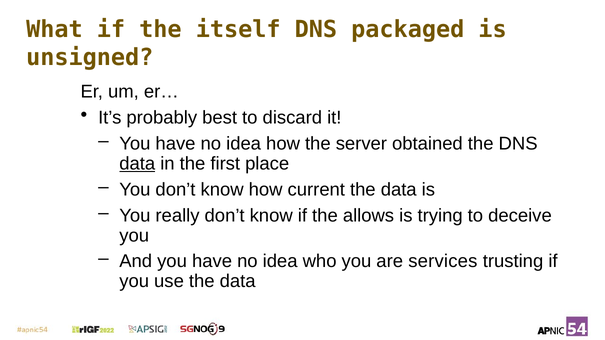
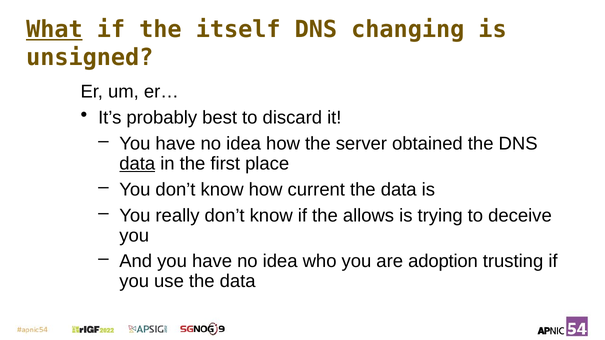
What underline: none -> present
packaged: packaged -> changing
services: services -> adoption
